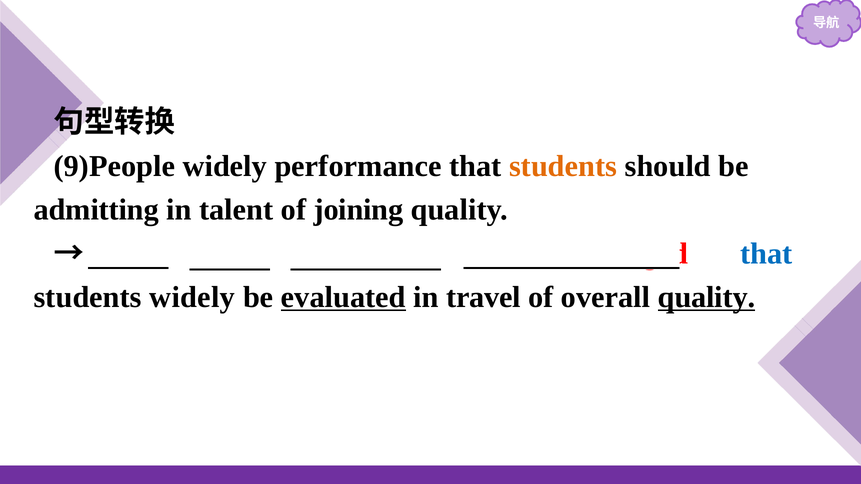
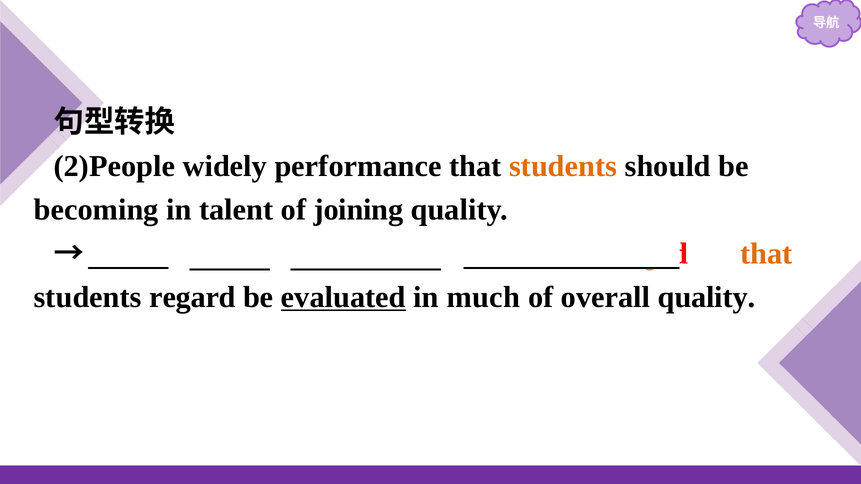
9)People: 9)People -> 2)People
admitting: admitting -> becoming
that at (766, 254) colour: blue -> orange
students widely: widely -> regard
travel: travel -> much
quality at (707, 297) underline: present -> none
